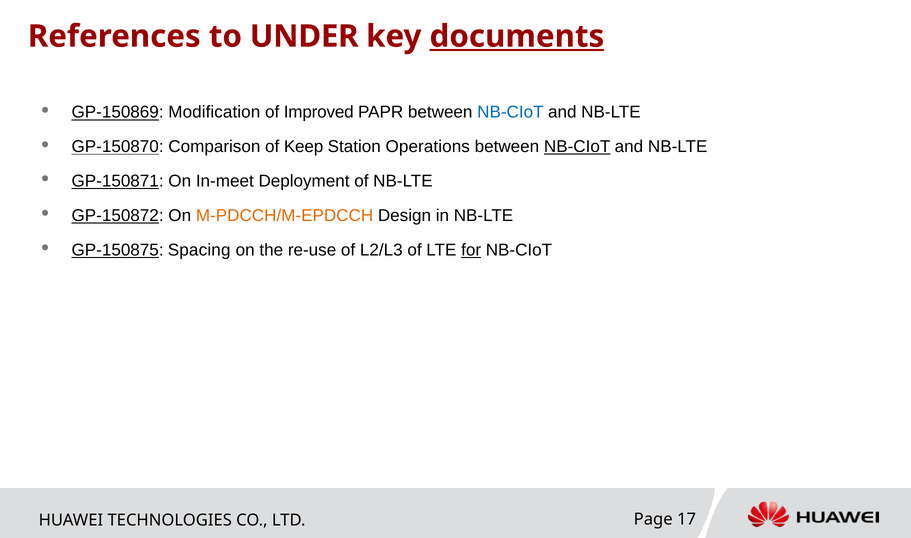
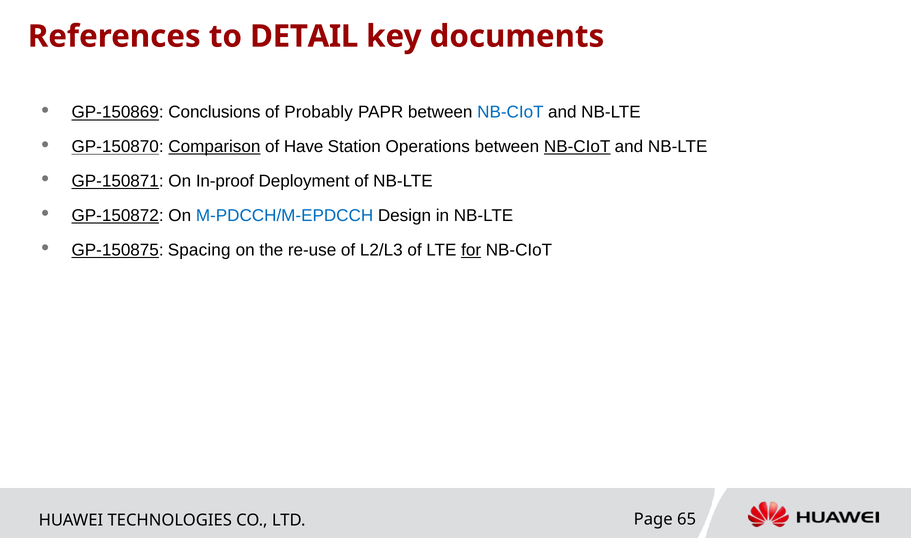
UNDER: UNDER -> DETAIL
documents underline: present -> none
Modification: Modification -> Conclusions
Improved: Improved -> Probably
Comparison underline: none -> present
Keep: Keep -> Have
In-meet: In-meet -> In-proof
M-PDCCH/M-EPDCCH colour: orange -> blue
17: 17 -> 65
